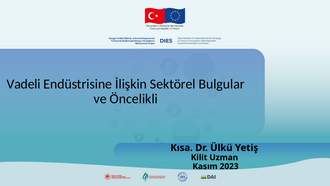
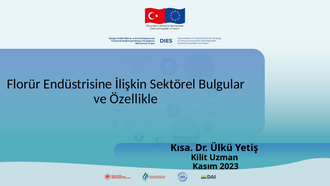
Vadeli: Vadeli -> Florür
Öncelikli: Öncelikli -> Özellikle
